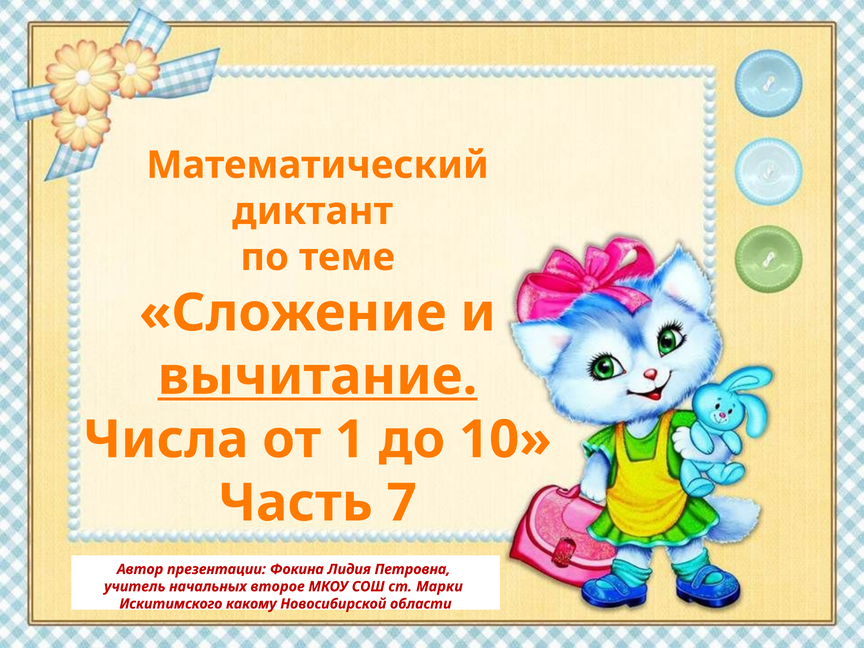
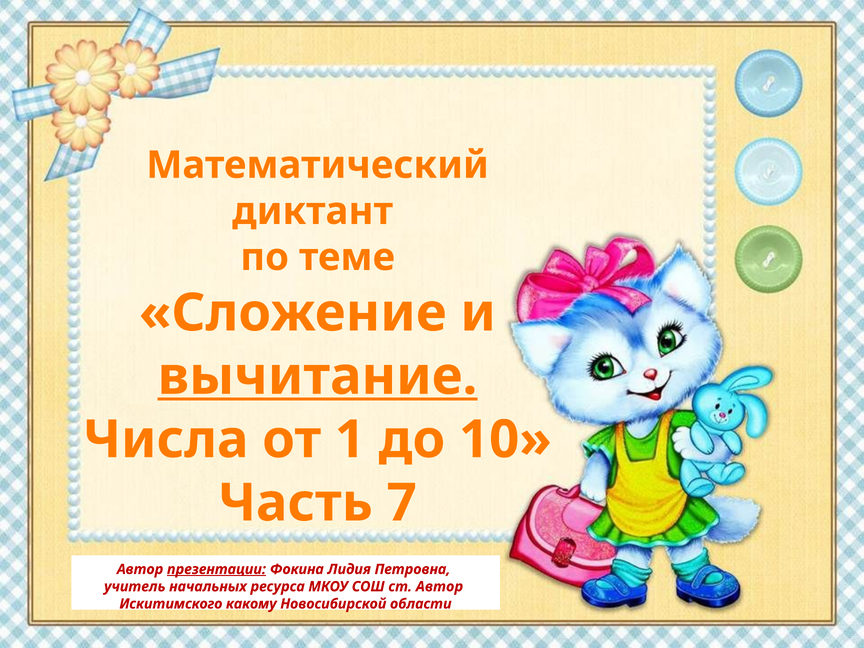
презентации underline: none -> present
второе: второе -> ресурса
ст Марки: Марки -> Автор
